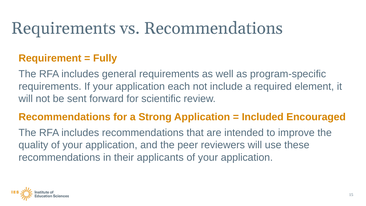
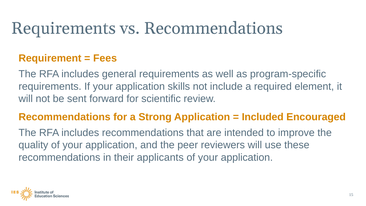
Fully: Fully -> Fees
each: each -> skills
